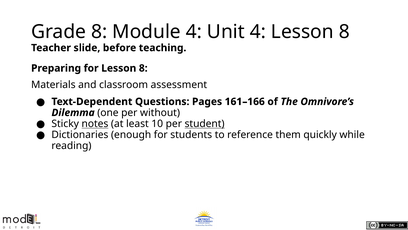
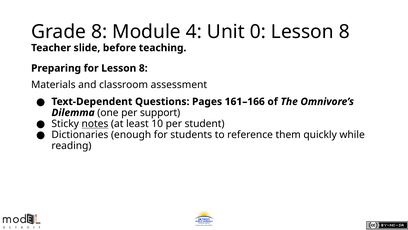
Unit 4: 4 -> 0
without: without -> support
student underline: present -> none
